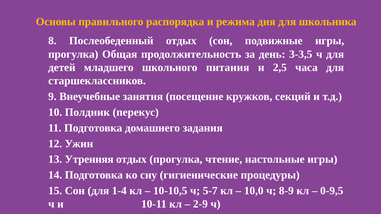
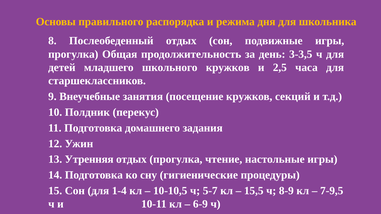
школьного питания: питания -> кружков
10,0: 10,0 -> 15,5
0-9,5: 0-9,5 -> 7-9,5
2-9: 2-9 -> 6-9
